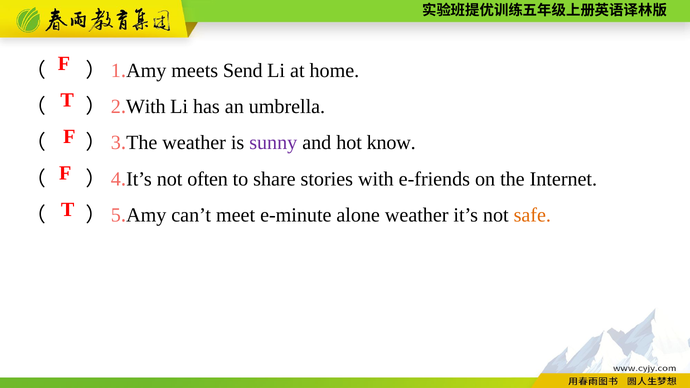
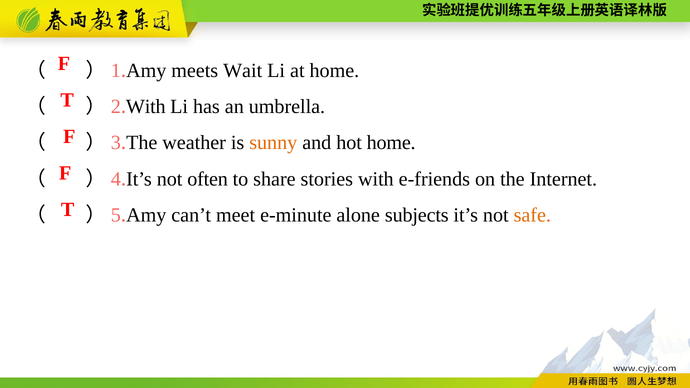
Send: Send -> Wait
sunny colour: purple -> orange
hot know: know -> home
alone weather: weather -> subjects
